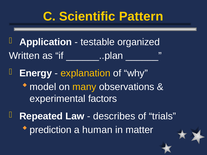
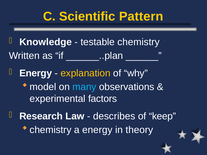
Application: Application -> Knowledge
testable organized: organized -> chemistry
many colour: yellow -> light blue
Repeated: Repeated -> Research
trials: trials -> keep
prediction at (51, 130): prediction -> chemistry
a human: human -> energy
matter: matter -> theory
